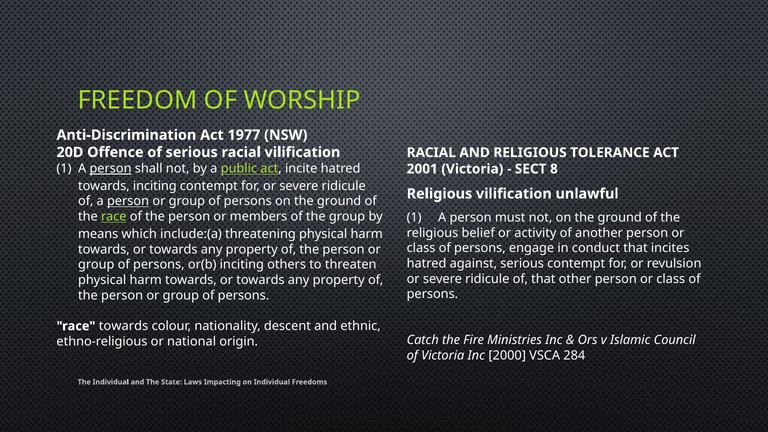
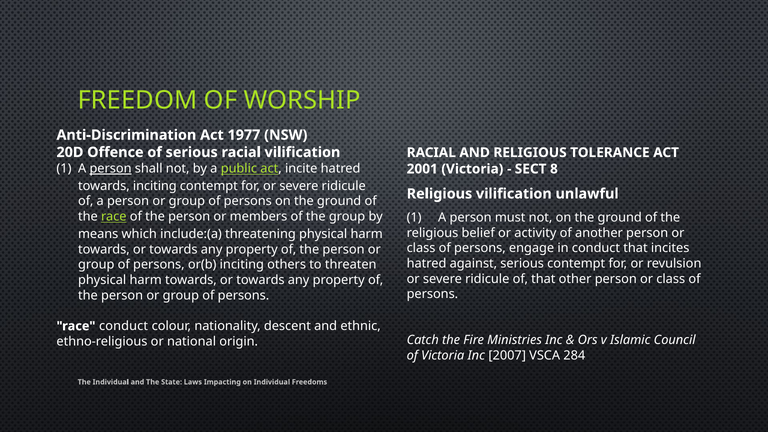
person at (128, 201) underline: present -> none
race towards: towards -> conduct
2000: 2000 -> 2007
